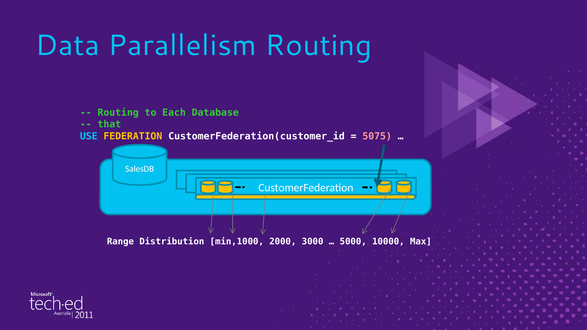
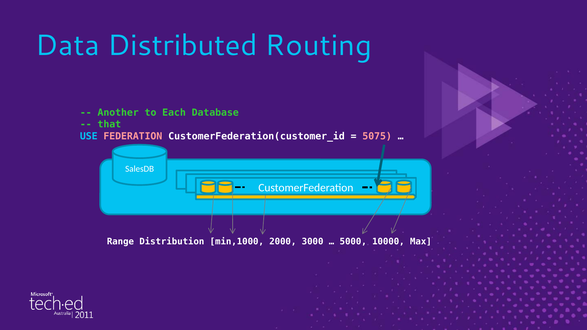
Parallelism: Parallelism -> Distributed
Routing at (118, 113): Routing -> Another
FEDERATION colour: yellow -> pink
